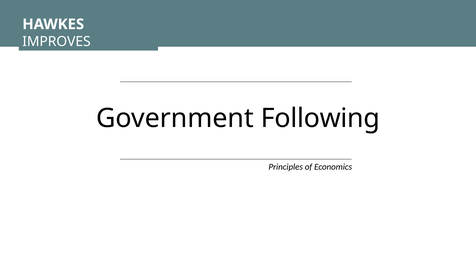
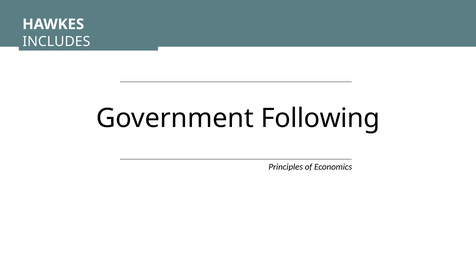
IMPROVES: IMPROVES -> INCLUDES
